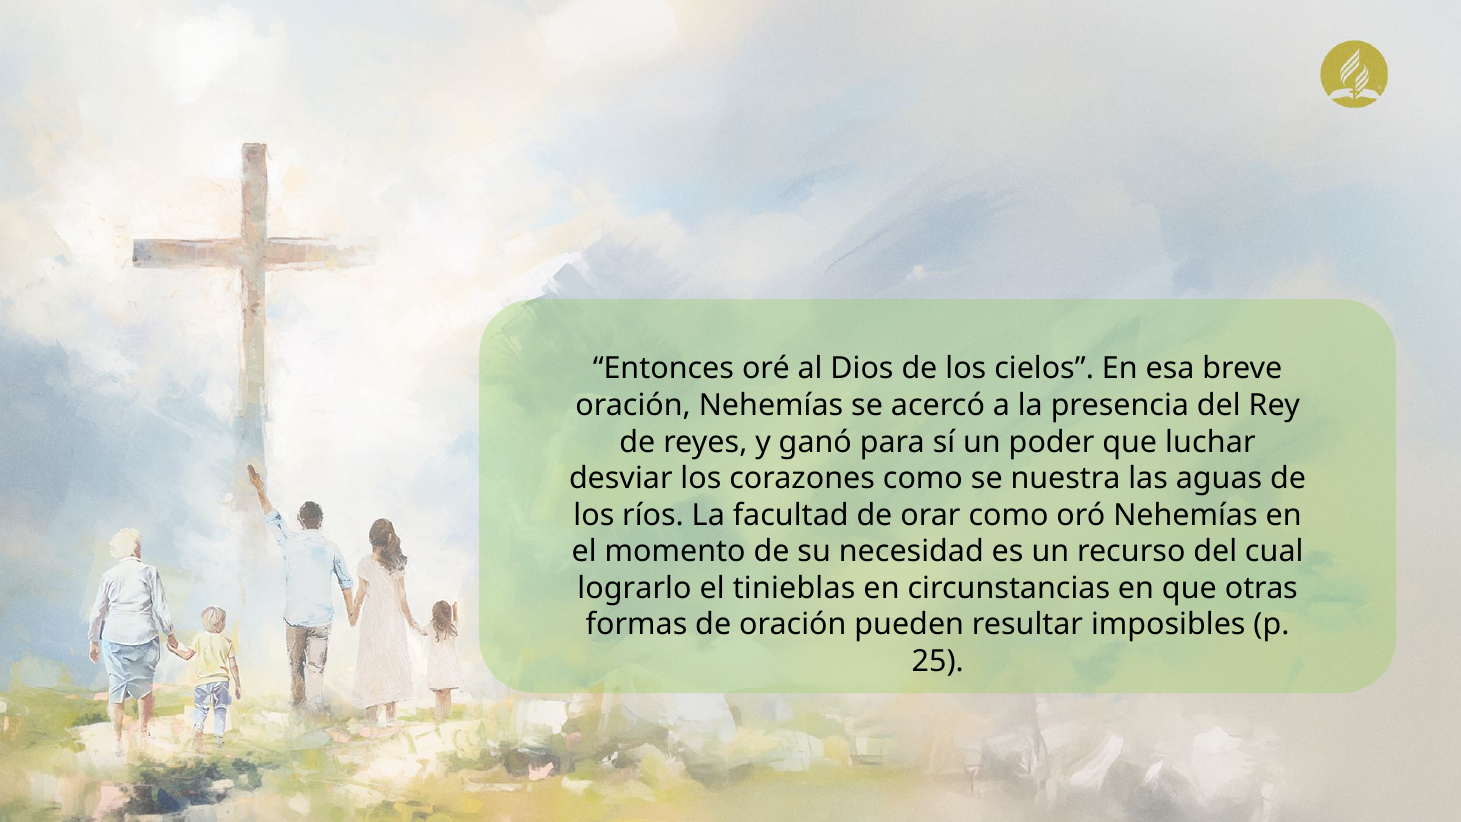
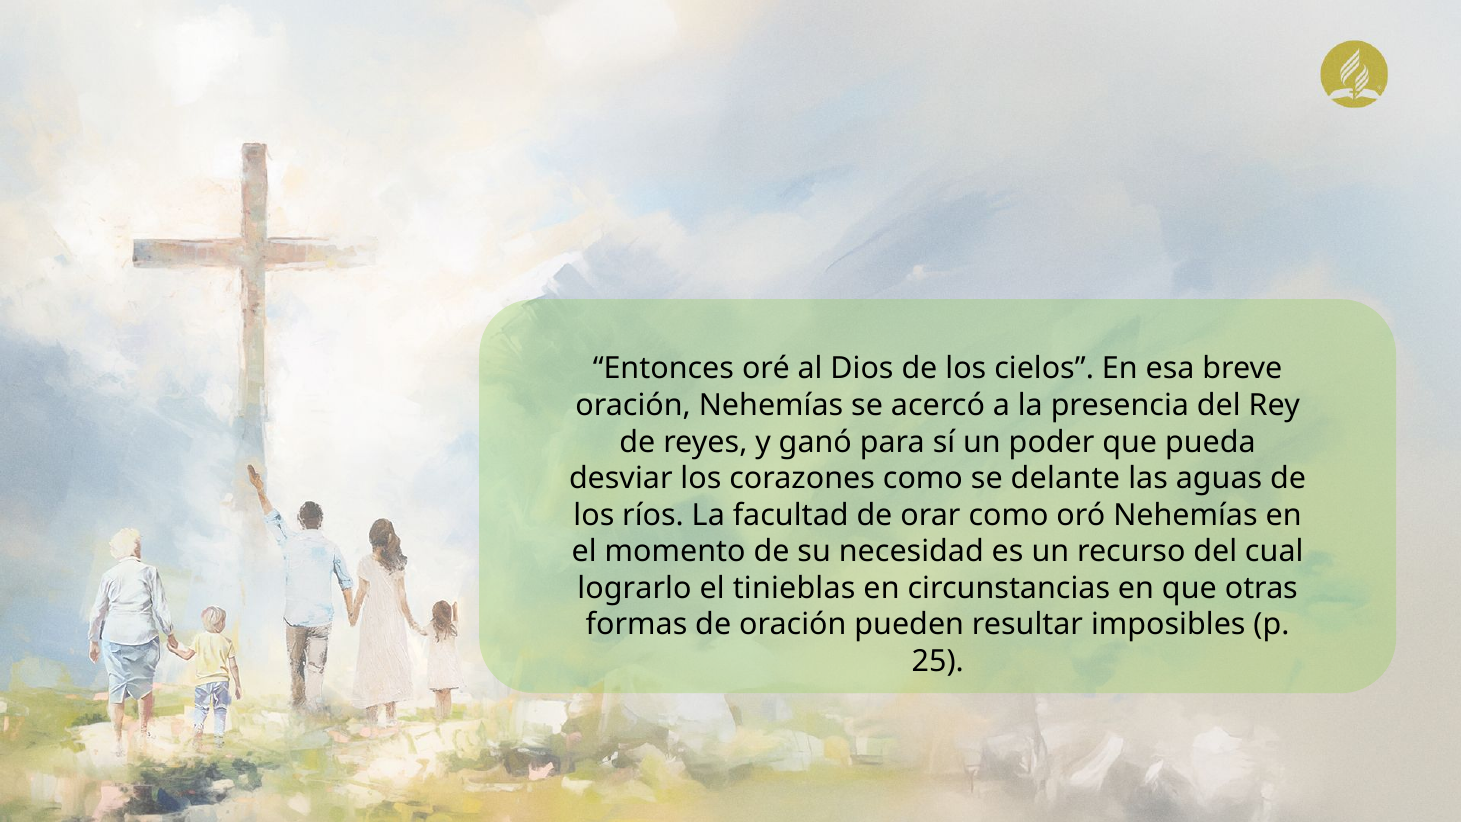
luchar: luchar -> pueda
nuestra: nuestra -> delante
